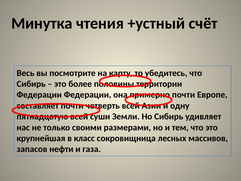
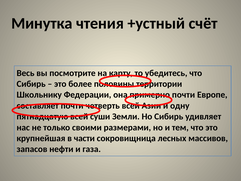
Федерации at (39, 95): Федерации -> Школьнику
класс: класс -> части
